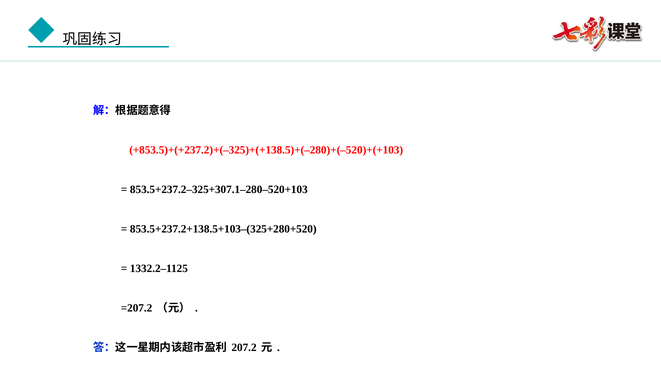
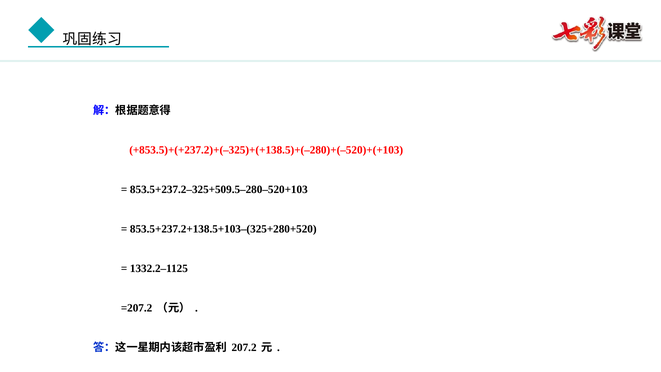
853.5+237.2–325+307.1–280–520+103: 853.5+237.2–325+307.1–280–520+103 -> 853.5+237.2–325+509.5–280–520+103
